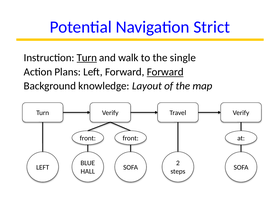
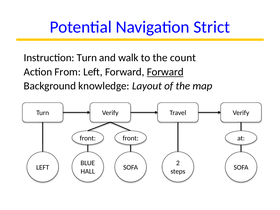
Turn at (87, 58) underline: present -> none
single: single -> count
Plans: Plans -> From
